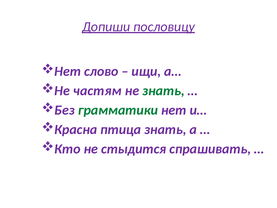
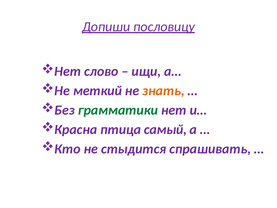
частям: частям -> меткий
знать at (163, 91) colour: green -> orange
птица знать: знать -> самый
